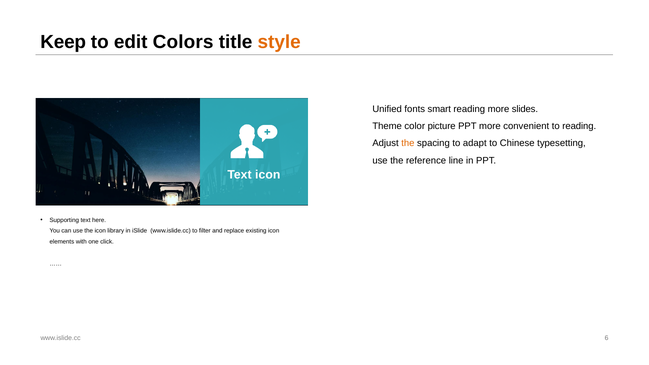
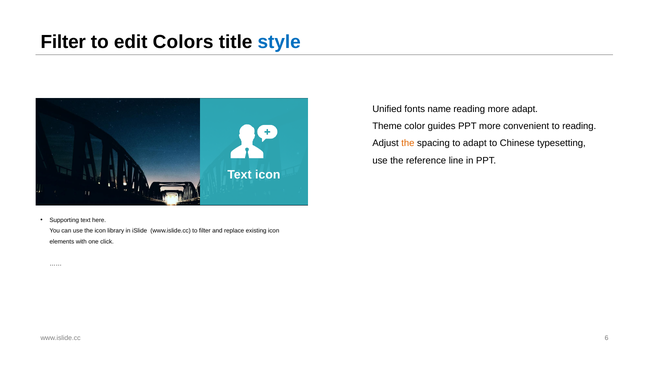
Keep at (63, 42): Keep -> Filter
style colour: orange -> blue
smart: smart -> name
more slides: slides -> adapt
picture: picture -> guides
